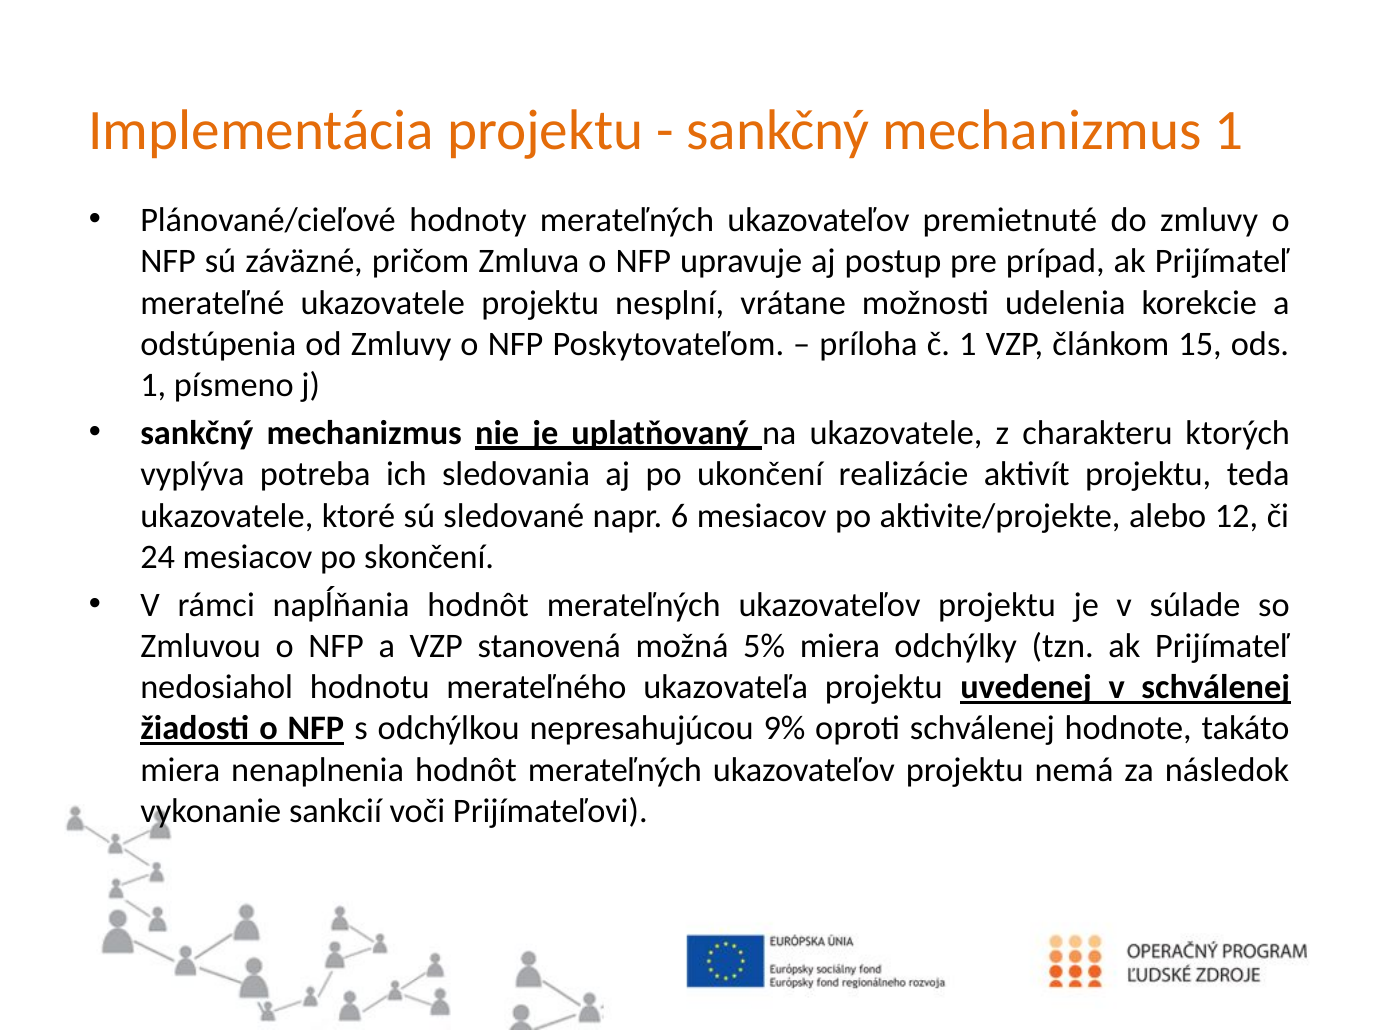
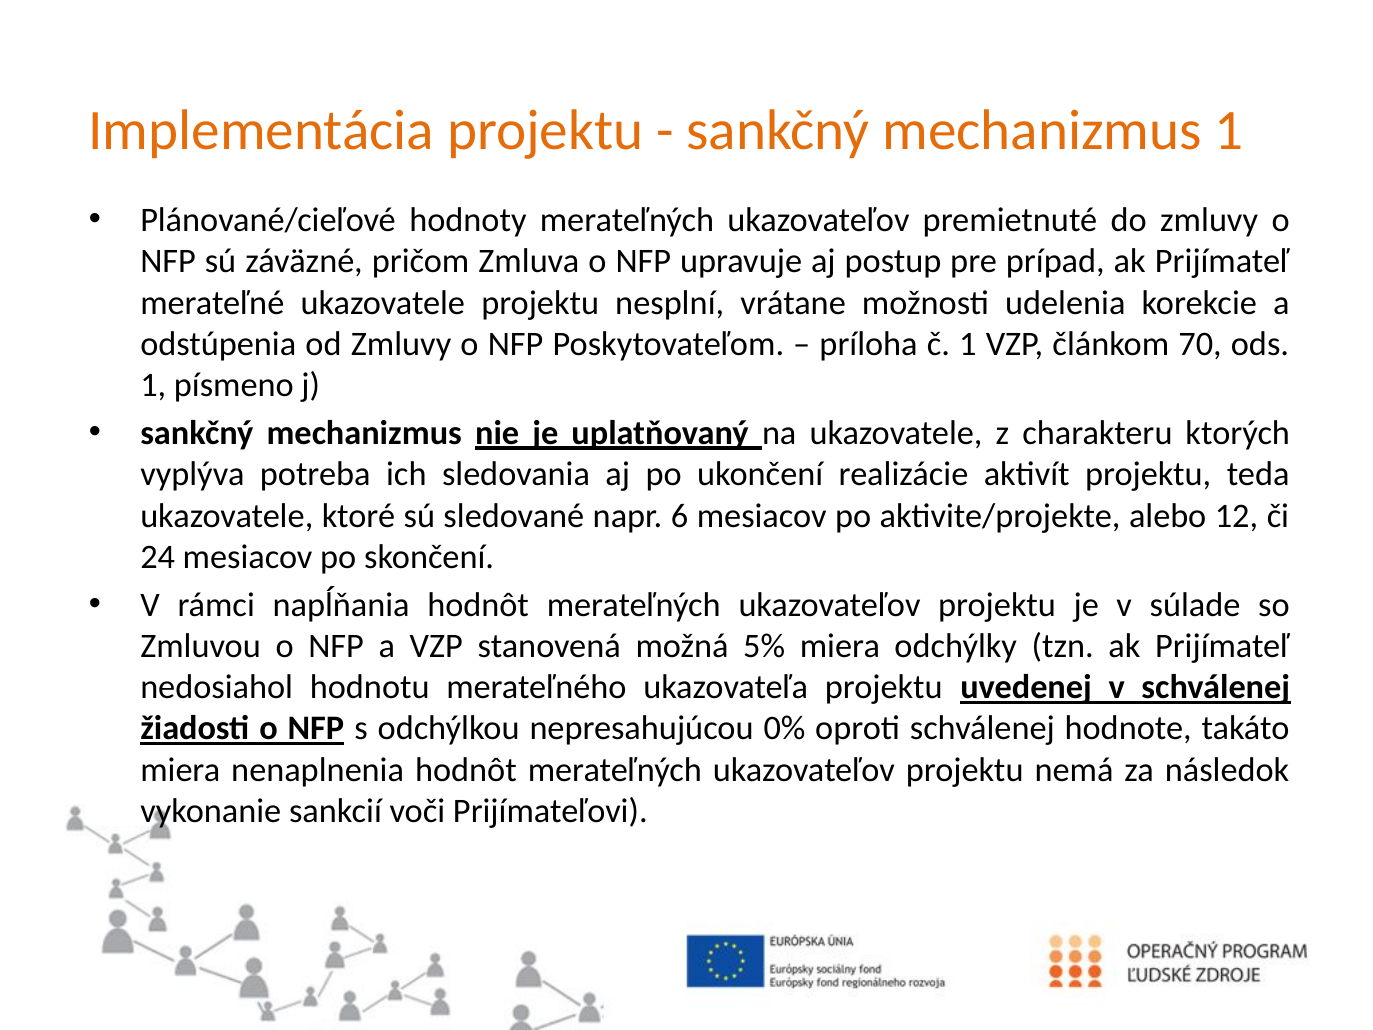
15: 15 -> 70
9%: 9% -> 0%
